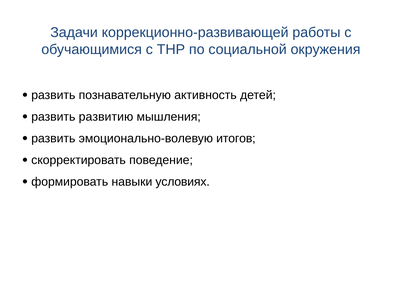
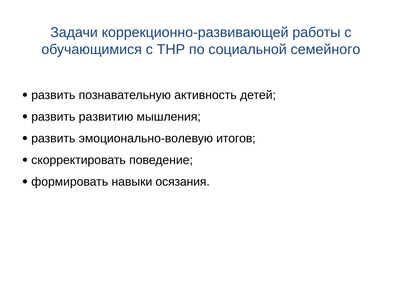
окружения: окружения -> семейного
условиях: условиях -> осязания
